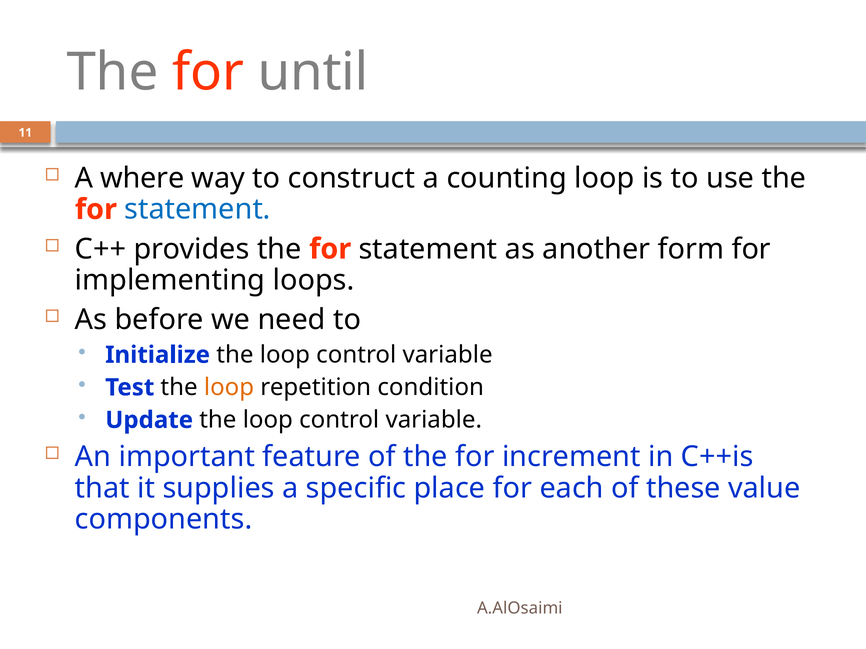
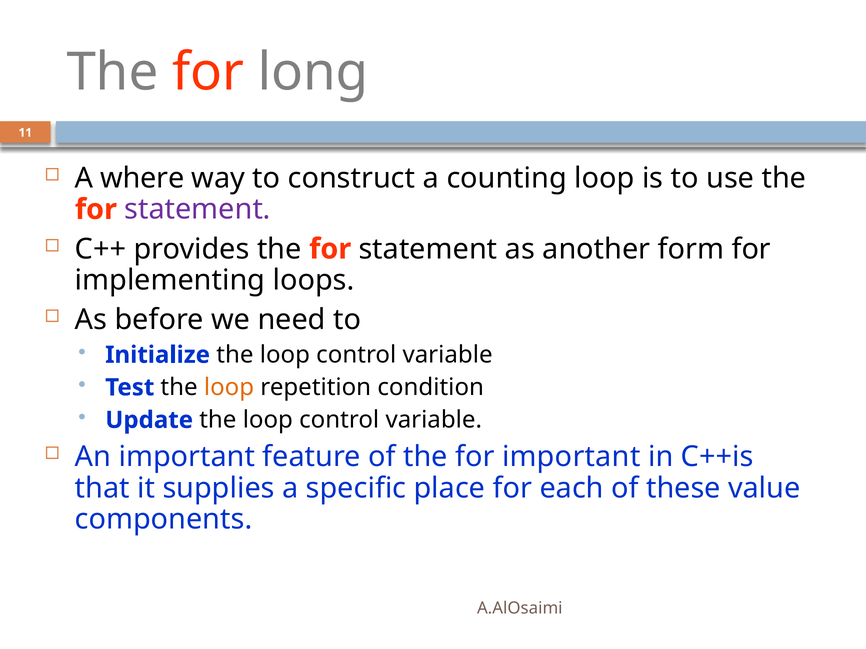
until: until -> long
statement at (198, 210) colour: blue -> purple
for increment: increment -> important
